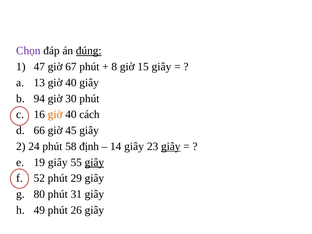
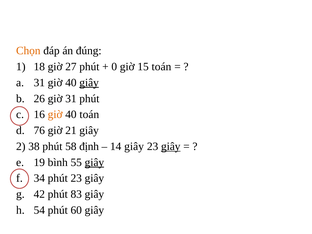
Chọn colour: purple -> orange
đúng underline: present -> none
47: 47 -> 18
67: 67 -> 27
8: 8 -> 0
15 giây: giây -> toán
13 at (39, 83): 13 -> 31
giây at (89, 83) underline: none -> present
94: 94 -> 26
giờ 30: 30 -> 31
40 cách: cách -> toán
66: 66 -> 76
45: 45 -> 21
24: 24 -> 38
19 giây: giây -> bình
52: 52 -> 34
phút 29: 29 -> 23
80: 80 -> 42
31: 31 -> 83
49: 49 -> 54
26: 26 -> 60
